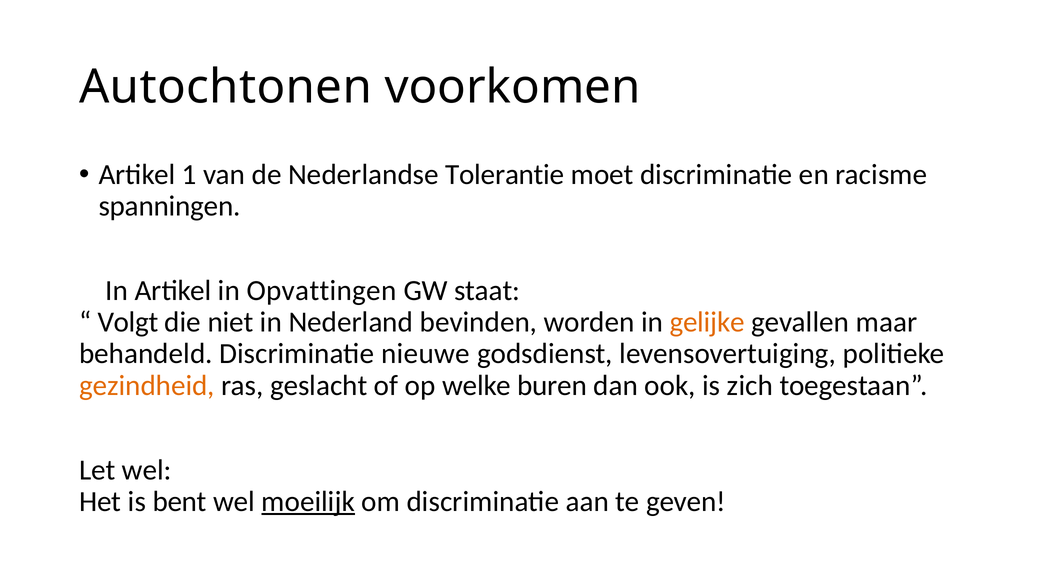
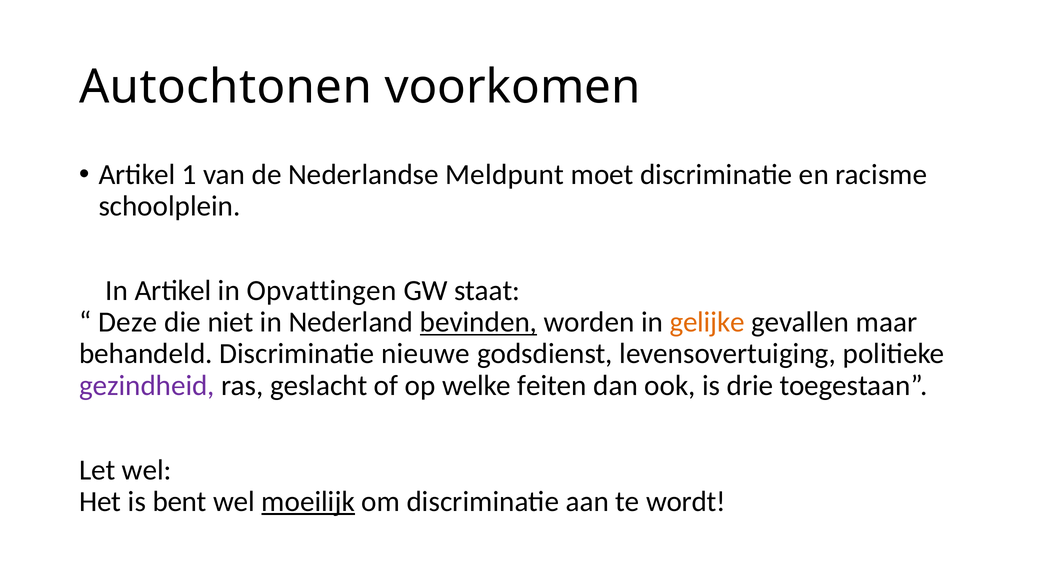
Tolerantie: Tolerantie -> Meldpunt
spanningen: spanningen -> schoolplein
Volgt: Volgt -> Deze
bevinden underline: none -> present
gezindheid colour: orange -> purple
buren: buren -> feiten
zich: zich -> drie
geven: geven -> wordt
